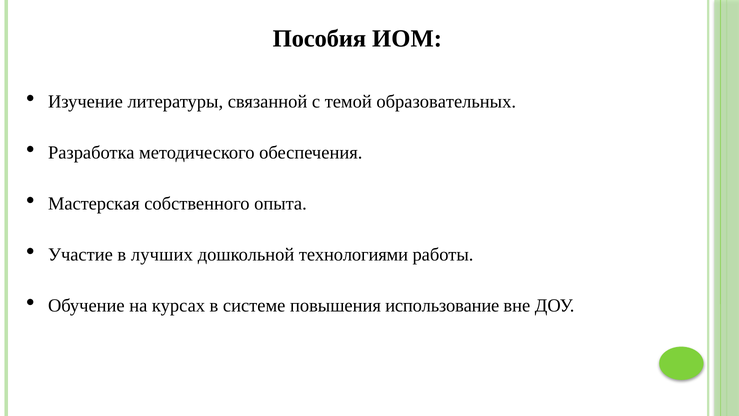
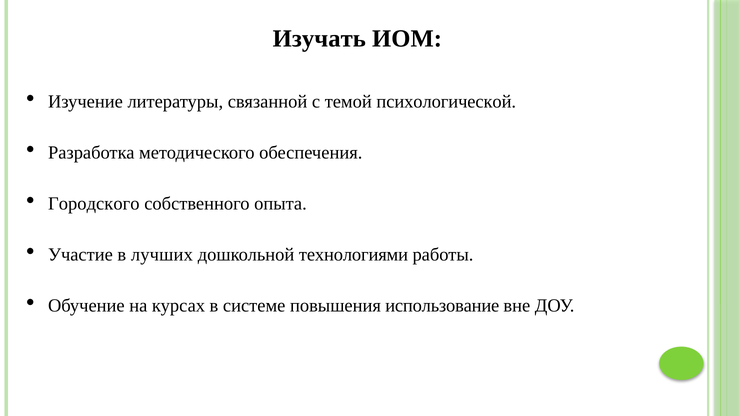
Пособия: Пособия -> Изучать
образовательных: образовательных -> психологической
Мастерская: Мастерская -> Городского
